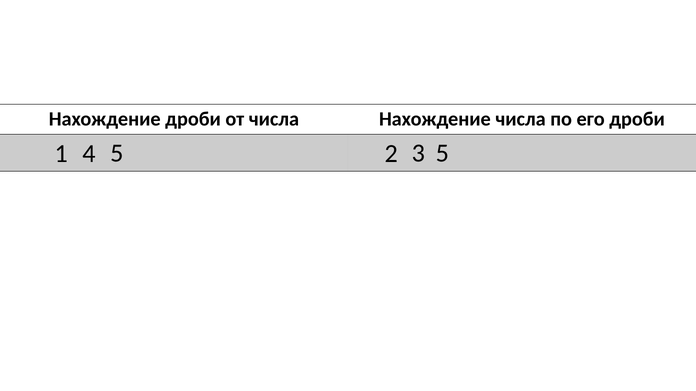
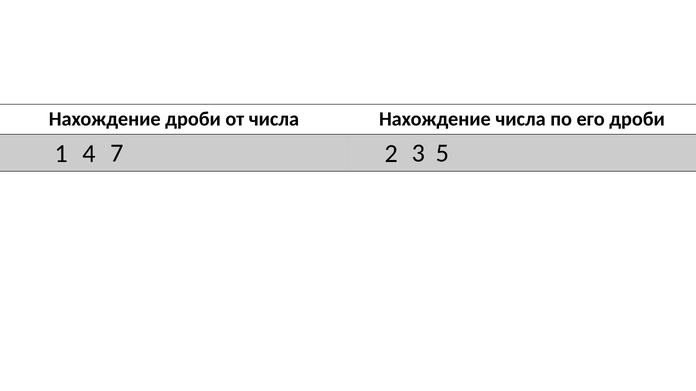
4 5: 5 -> 7
